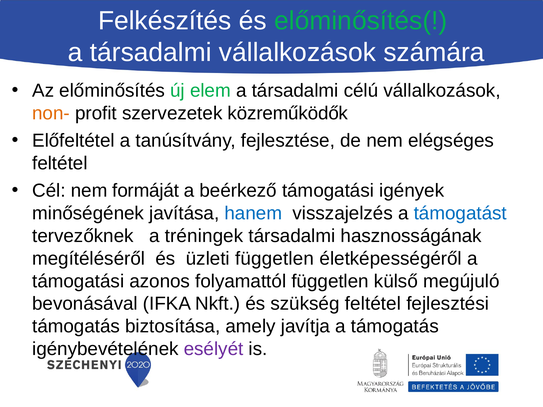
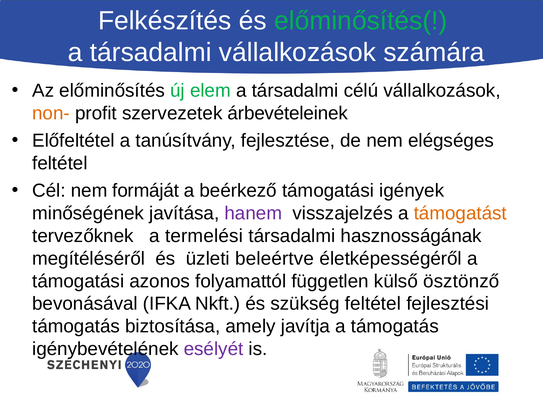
közreműködők: közreműködők -> árbevételeinek
hanem colour: blue -> purple
támogatást colour: blue -> orange
tréningek: tréningek -> termelési
üzleti független: független -> beleértve
megújuló: megújuló -> ösztönző
